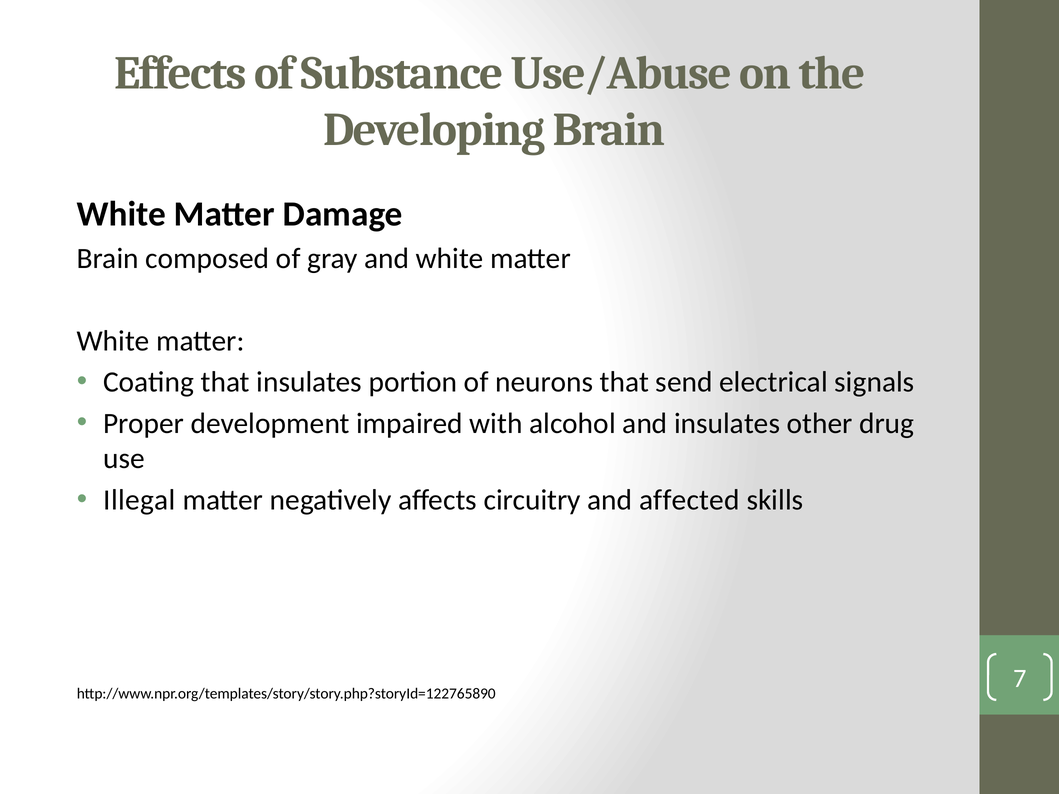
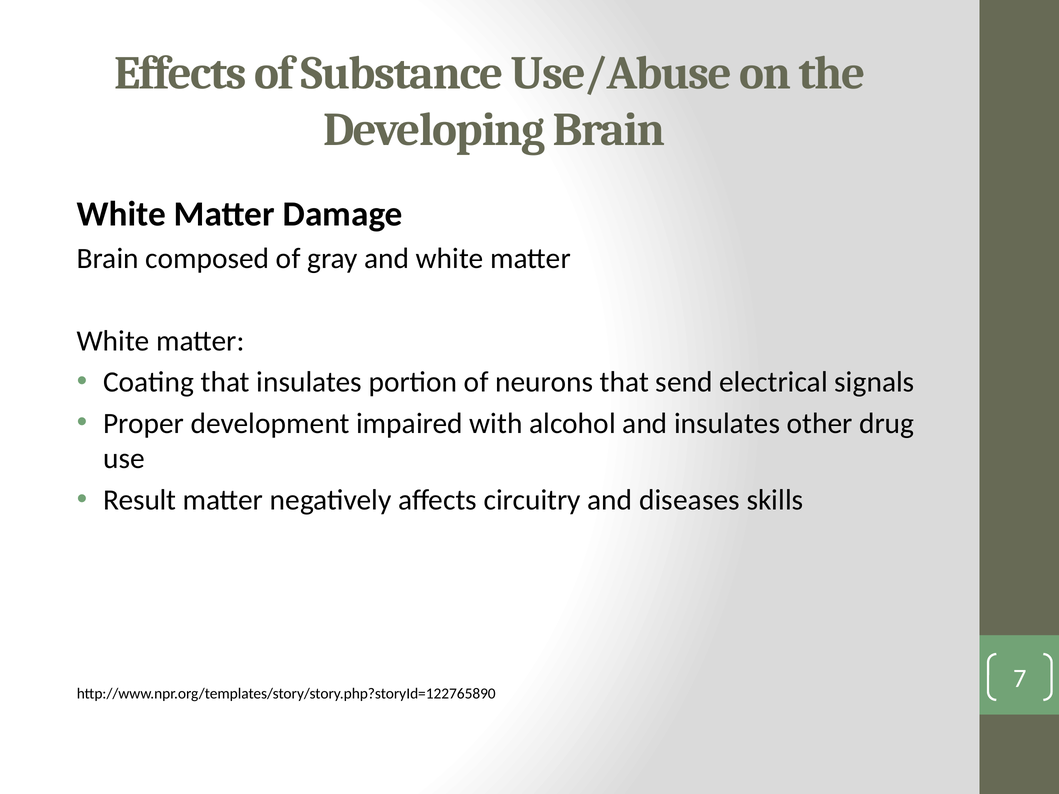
Illegal: Illegal -> Result
affected: affected -> diseases
